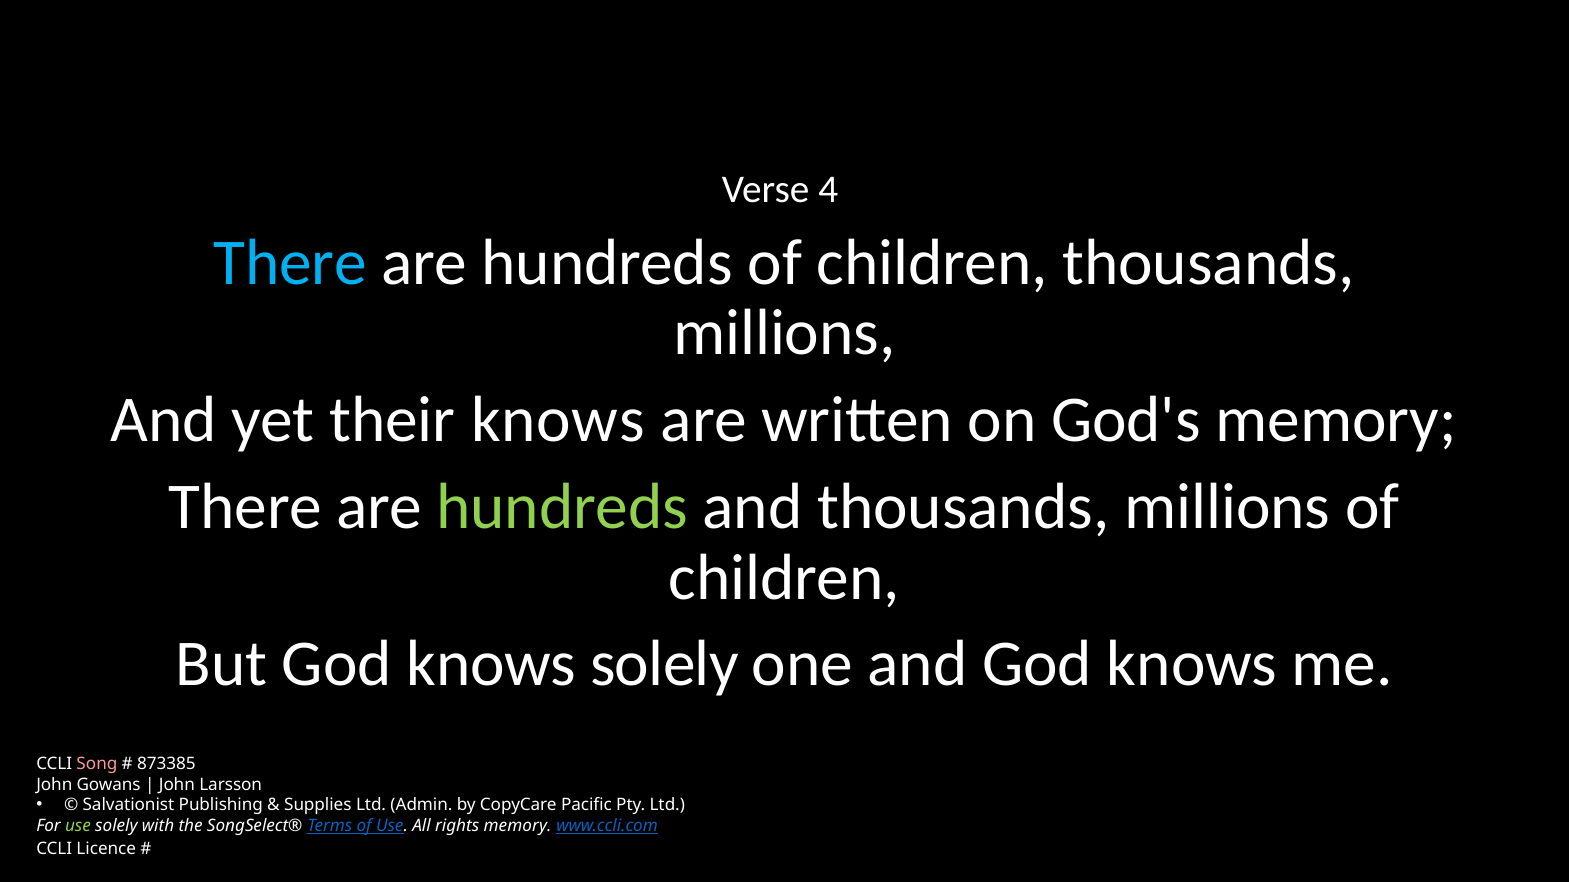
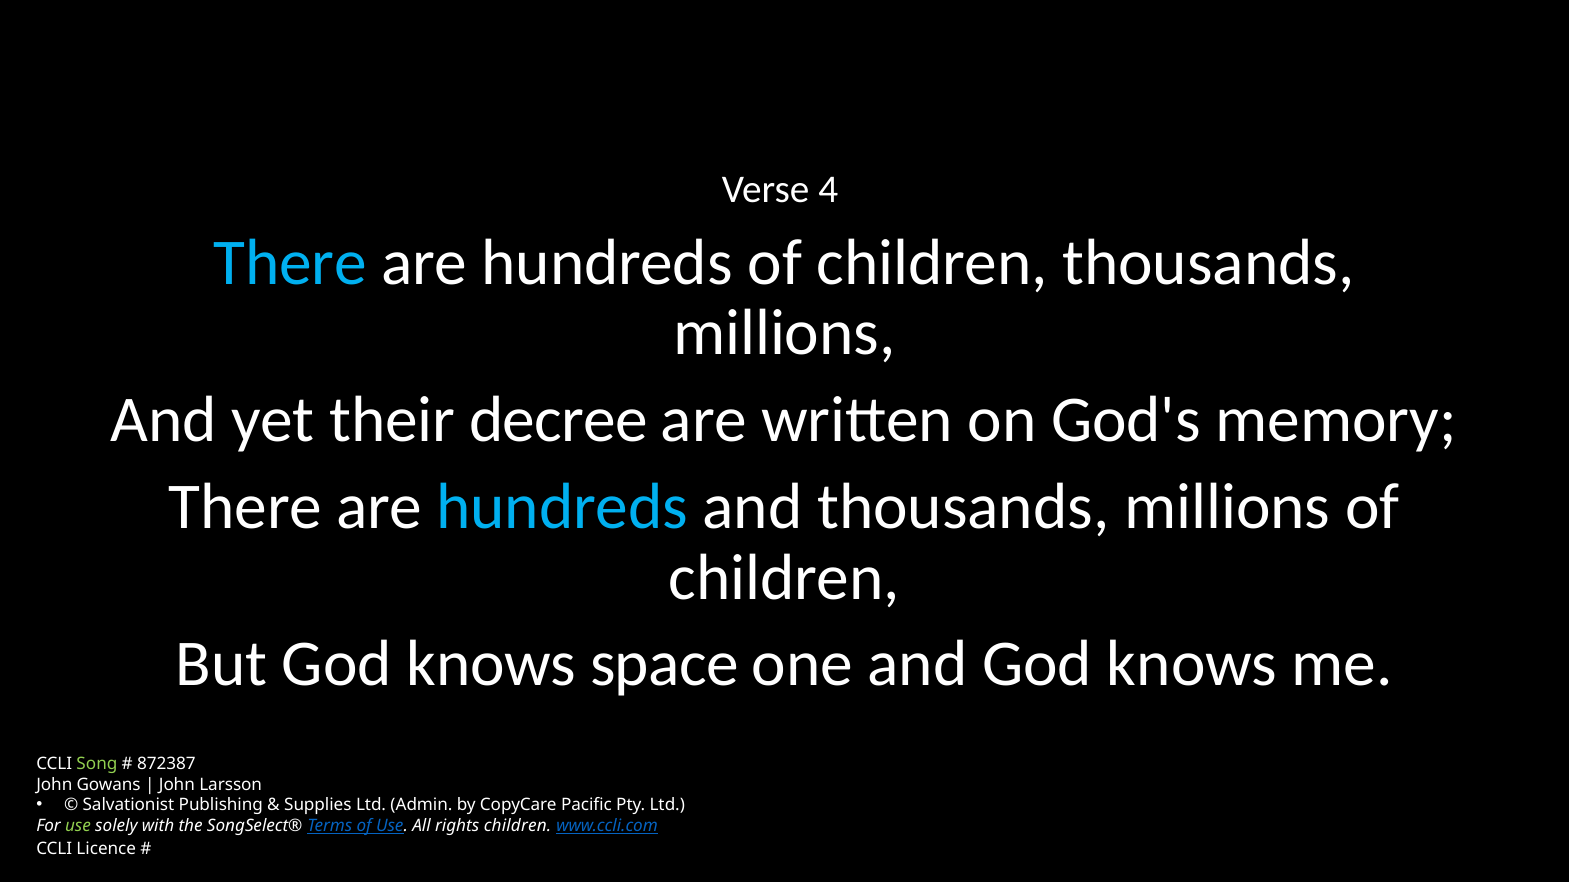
their knows: knows -> decree
hundreds at (562, 507) colour: light green -> light blue
knows solely: solely -> space
Song colour: pink -> light green
873385: 873385 -> 872387
rights memory: memory -> children
